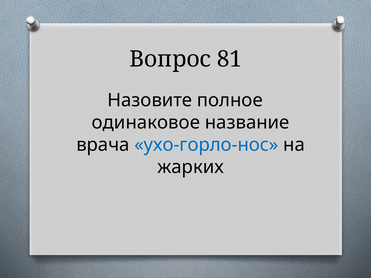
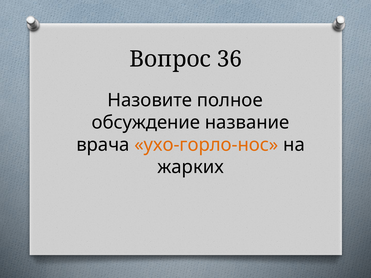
81: 81 -> 36
одинаковое: одинаковое -> обсуждение
ухо-горло-нос colour: blue -> orange
